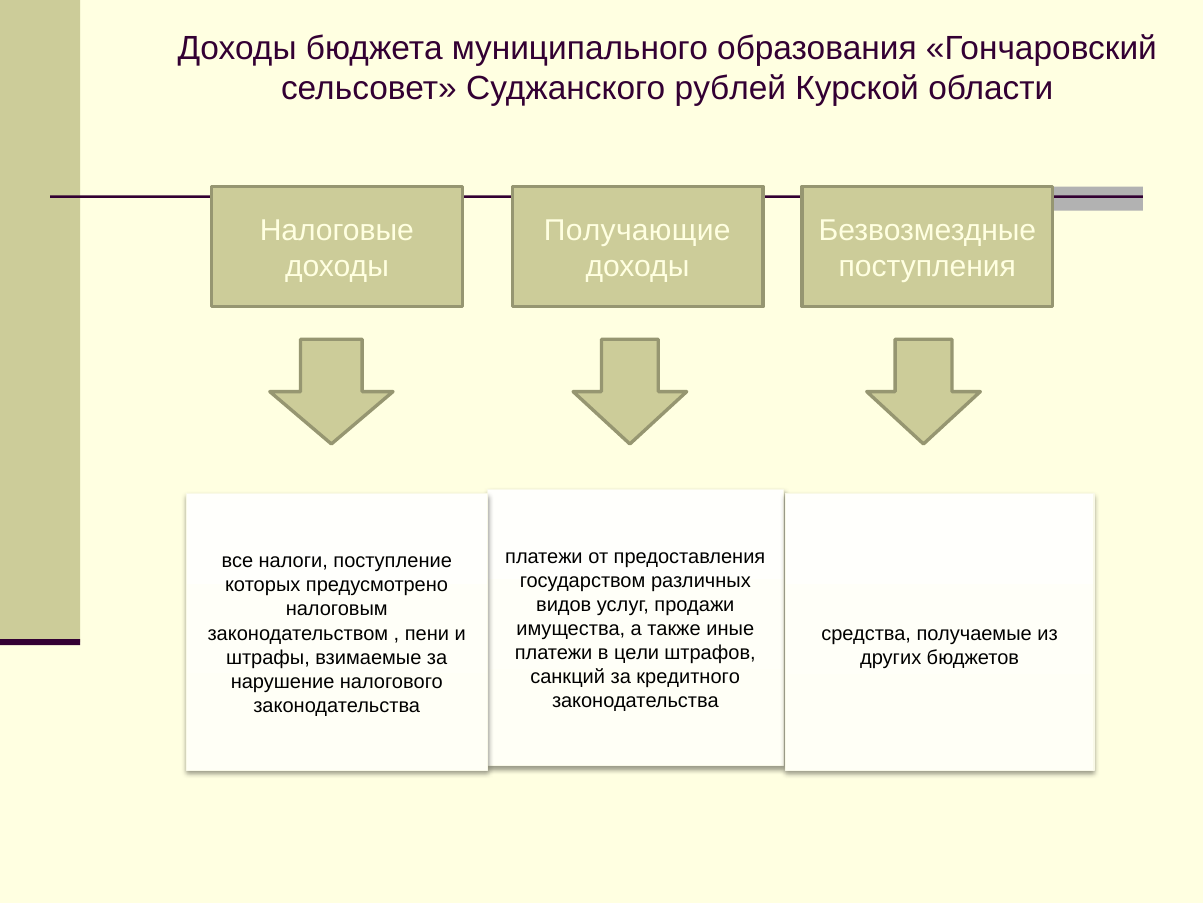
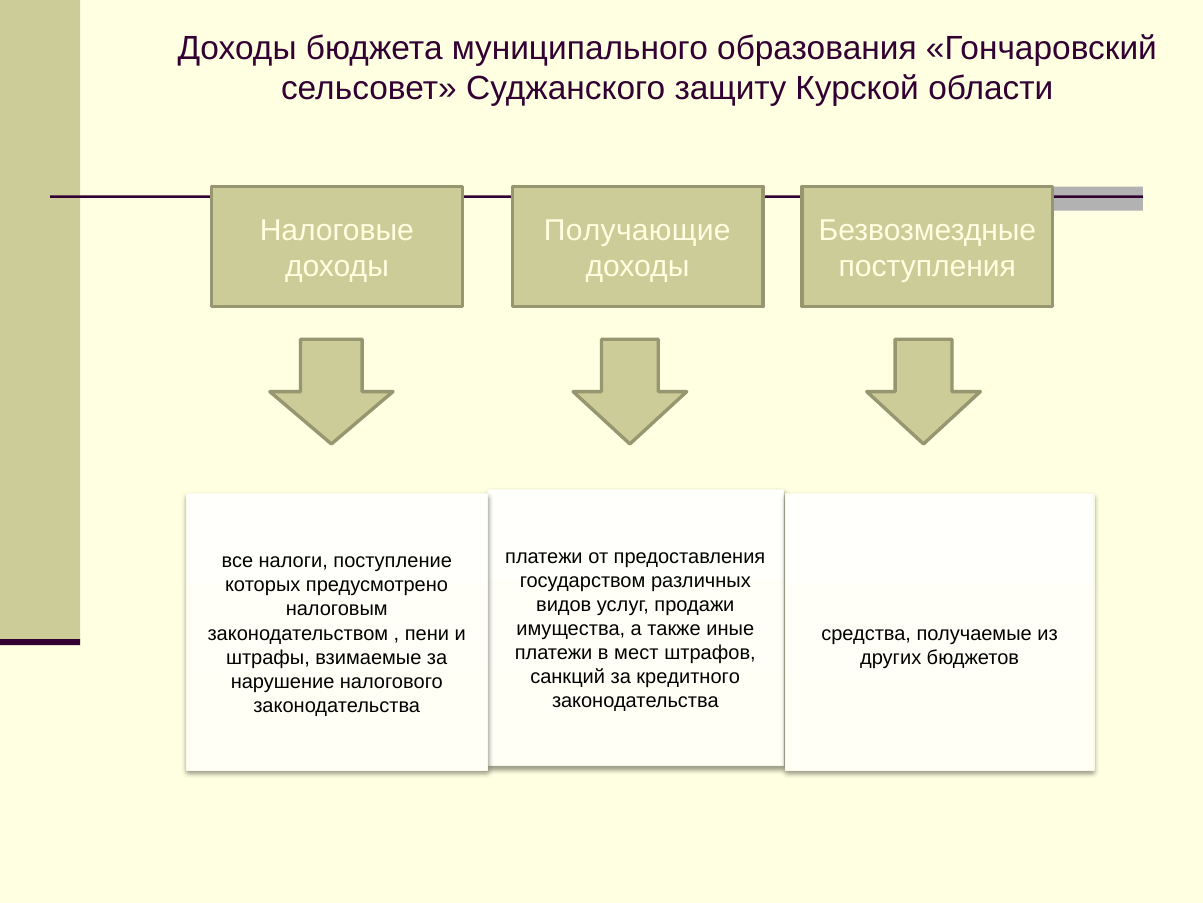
рублей: рублей -> защиту
цели: цели -> мест
